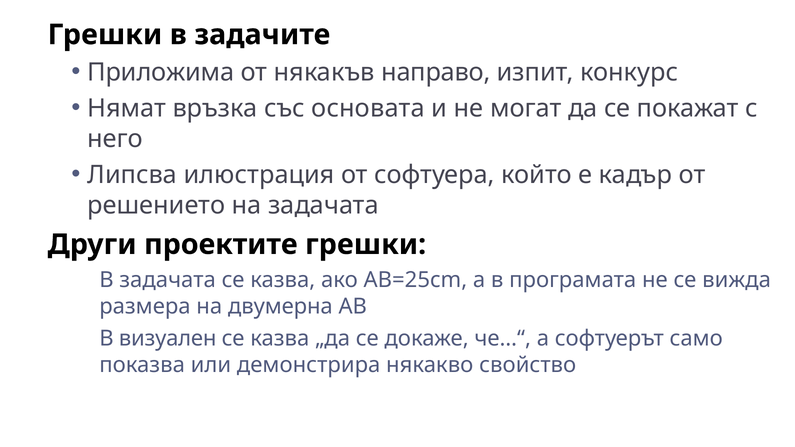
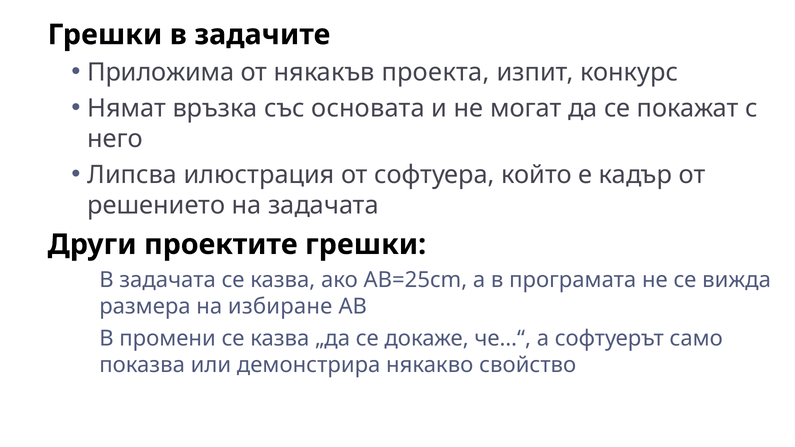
направо: направо -> проекта
двумерна: двумерна -> избиране
визуален: визуален -> промени
